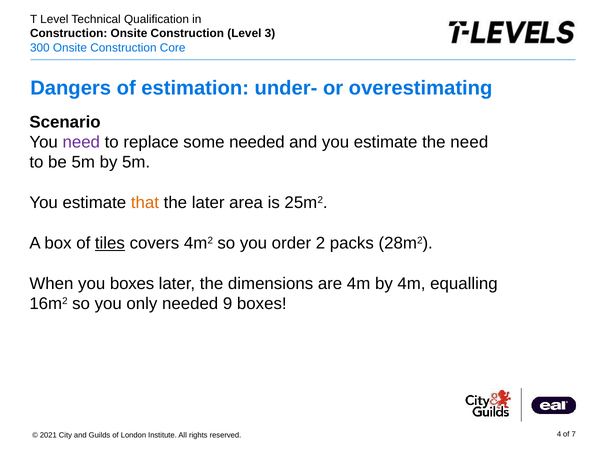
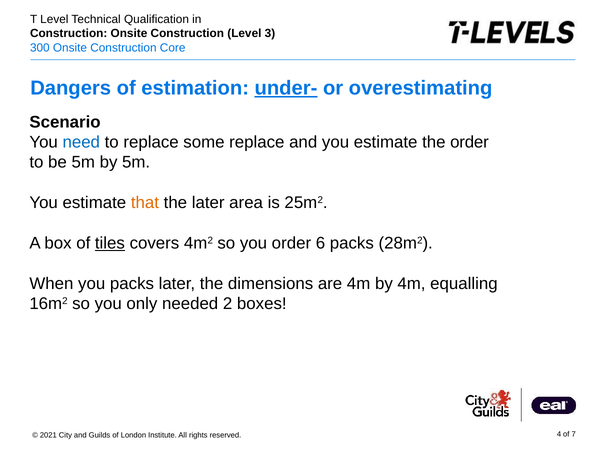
under- underline: none -> present
need at (81, 142) colour: purple -> blue
some needed: needed -> replace
the need: need -> order
2: 2 -> 6
you boxes: boxes -> packs
9: 9 -> 2
